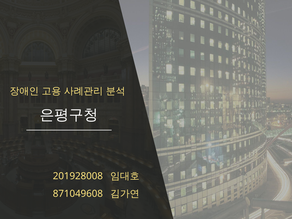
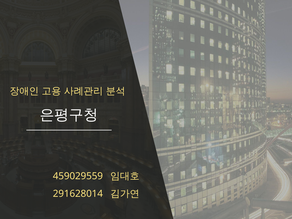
201928008: 201928008 -> 459029559
871049608: 871049608 -> 291628014
